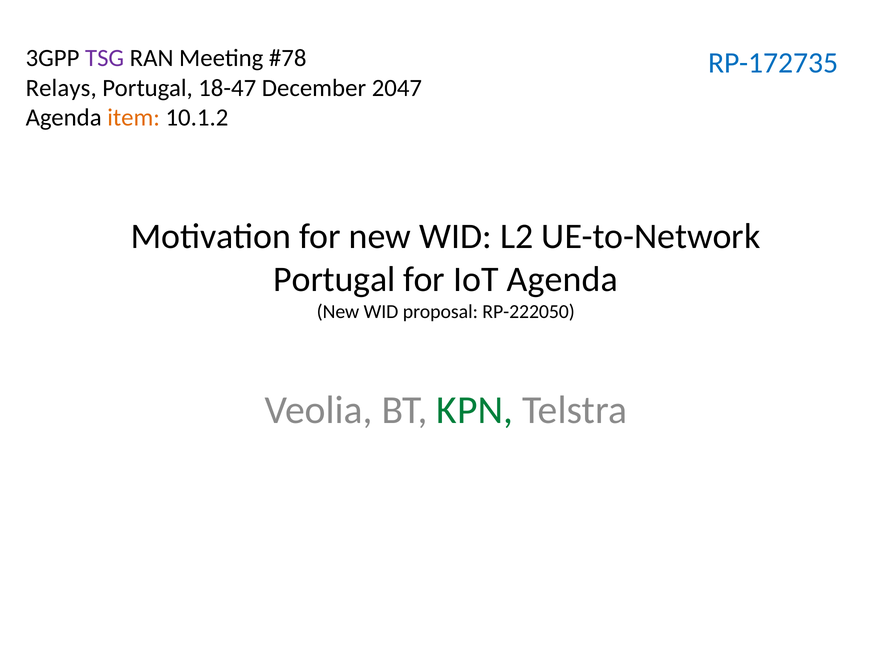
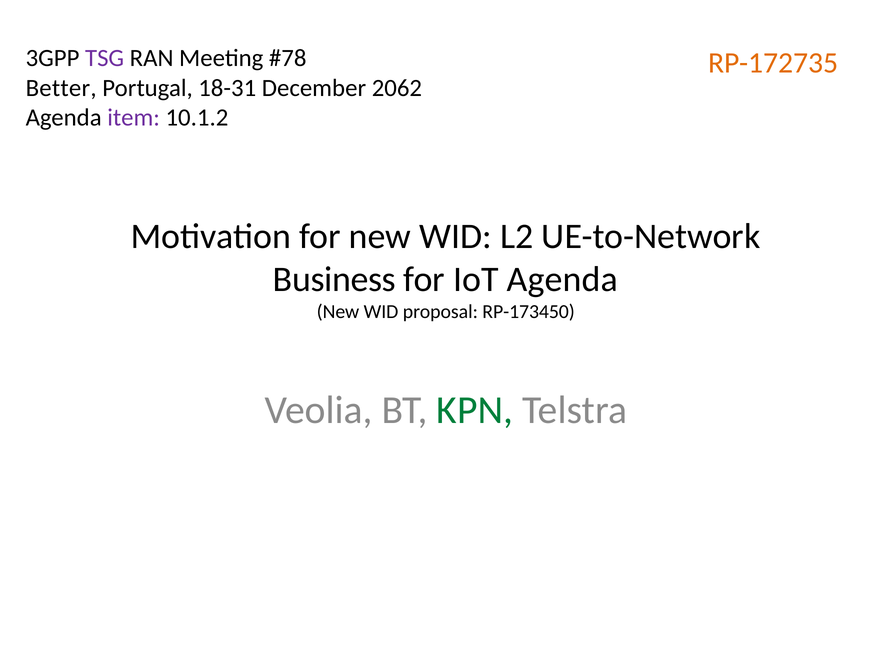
RP-172735 colour: blue -> orange
Relays: Relays -> Better
18-47: 18-47 -> 18-31
2047: 2047 -> 2062
item colour: orange -> purple
Portugal at (334, 279): Portugal -> Business
RP-222050: RP-222050 -> RP-173450
